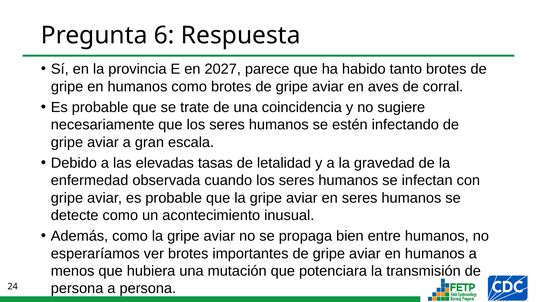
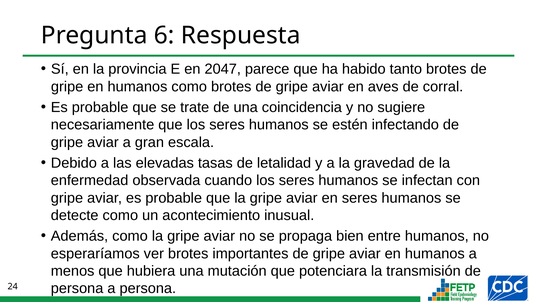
2027: 2027 -> 2047
